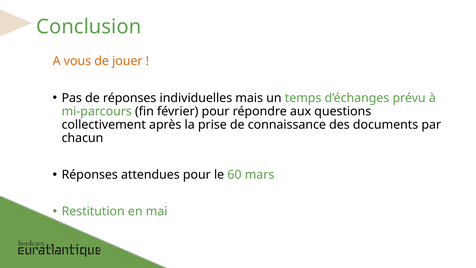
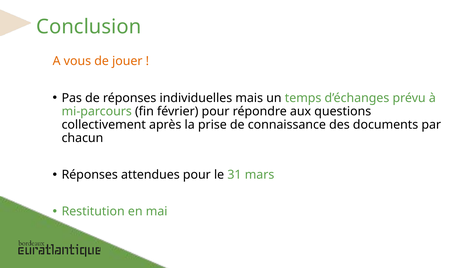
60: 60 -> 31
